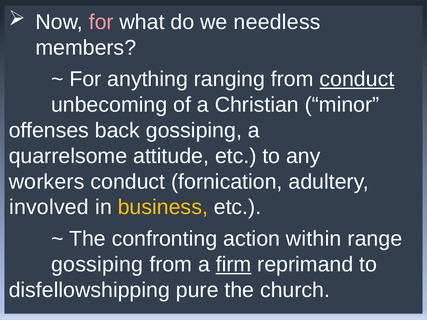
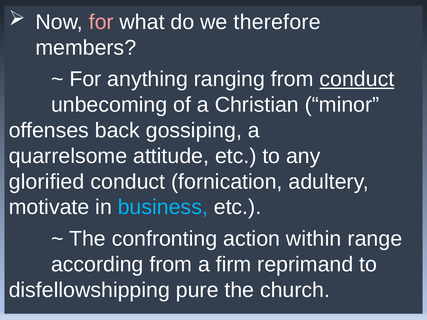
needless: needless -> therefore
workers: workers -> glorified
involved: involved -> motivate
business colour: yellow -> light blue
gossiping at (97, 265): gossiping -> according
firm underline: present -> none
